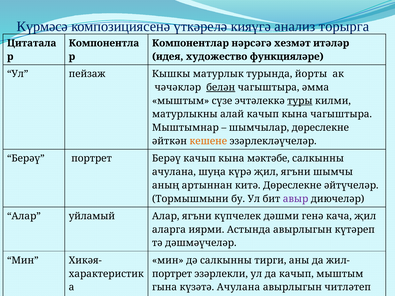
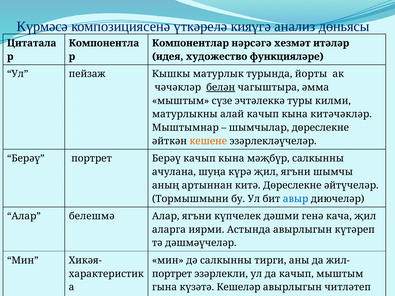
торырга: торырга -> дөньясы
туры underline: present -> none
кына чагыштыра: чагыштыра -> китәчәкләр
мәктәбе: мәктәбе -> мәҗбүр
авыр colour: purple -> blue
уйламый: уйламый -> белешмә
күзәтә Ачулана: Ачулана -> Кешеләр
